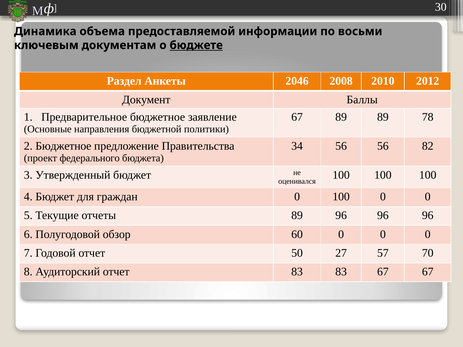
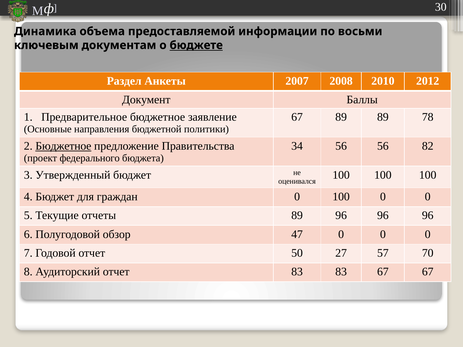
2046: 2046 -> 2007
Бюджетное at (63, 146) underline: none -> present
60: 60 -> 47
